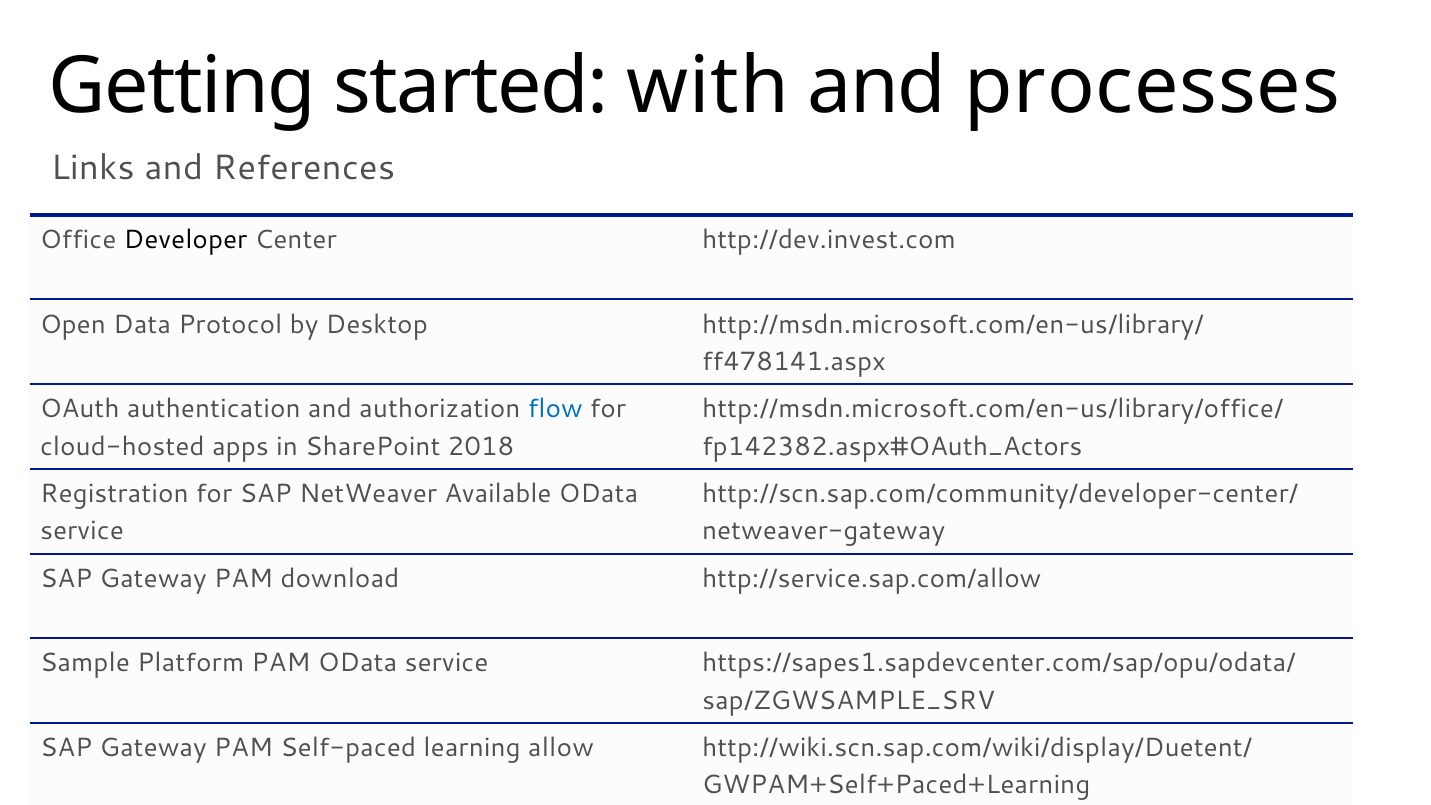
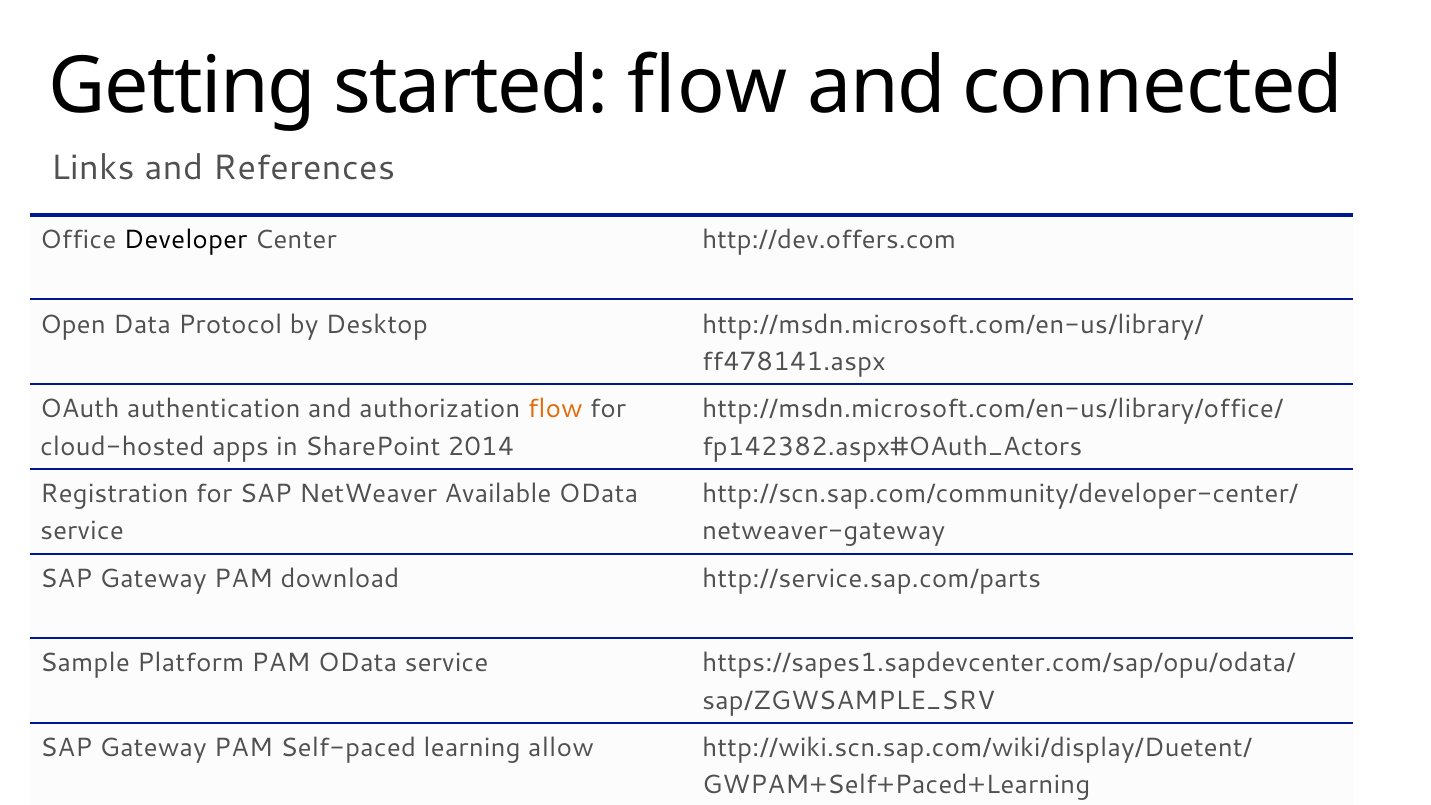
started with: with -> flow
processes: processes -> connected
http://dev.invest.com: http://dev.invest.com -> http://dev.offers.com
flow at (555, 409) colour: blue -> orange
2018: 2018 -> 2014
http://service.sap.com/allow: http://service.sap.com/allow -> http://service.sap.com/parts
